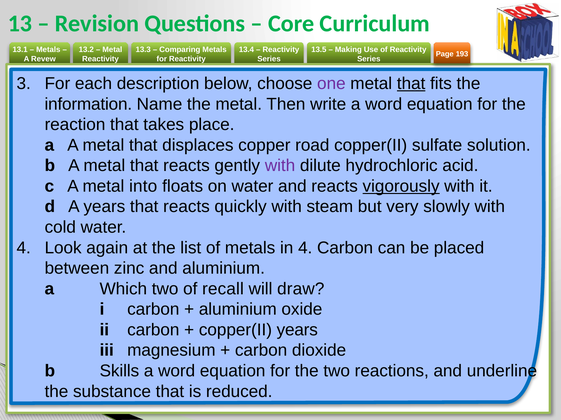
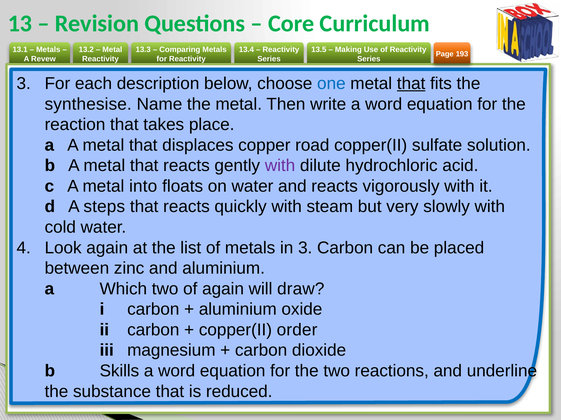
one colour: purple -> blue
information: information -> synthesise
vigorously underline: present -> none
A years: years -> steps
in 4: 4 -> 3
of recall: recall -> again
copper(II years: years -> order
